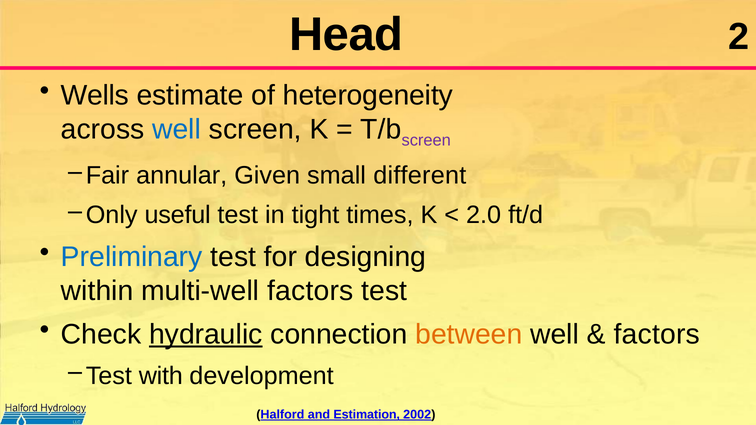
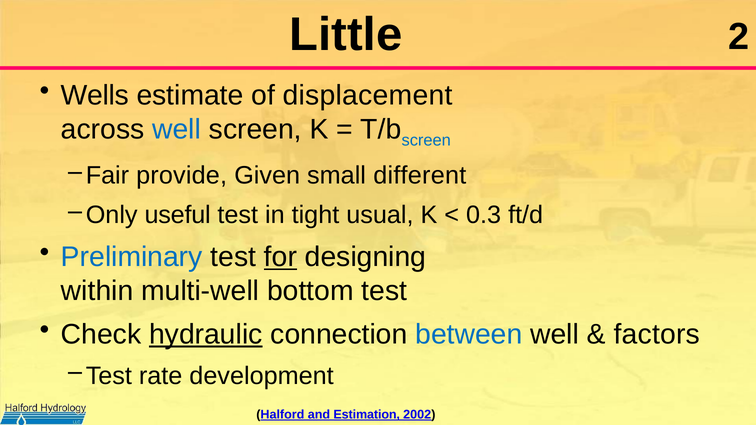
Head: Head -> Little
heterogeneity: heterogeneity -> displacement
screen at (426, 141) colour: purple -> blue
annular: annular -> provide
times: times -> usual
2.0: 2.0 -> 0.3
for underline: none -> present
multi-well factors: factors -> bottom
between colour: orange -> blue
with: with -> rate
